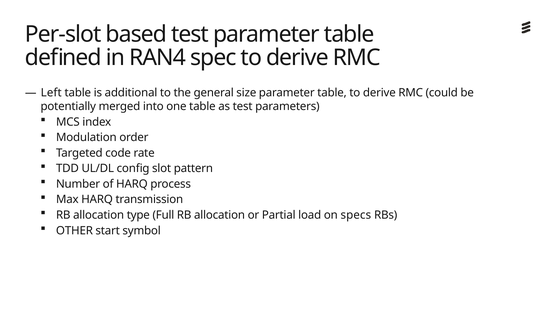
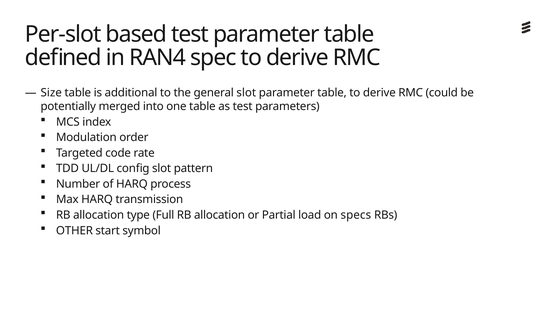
Left: Left -> Size
general size: size -> slot
